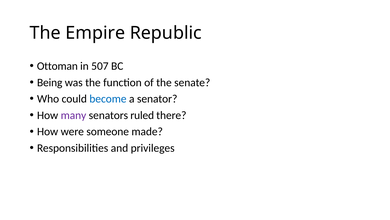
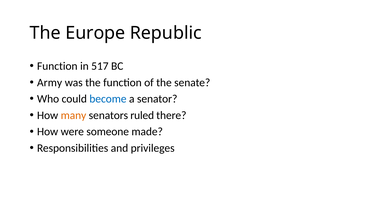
Empire: Empire -> Europe
Ottoman at (57, 66): Ottoman -> Function
507: 507 -> 517
Being: Being -> Army
many colour: purple -> orange
